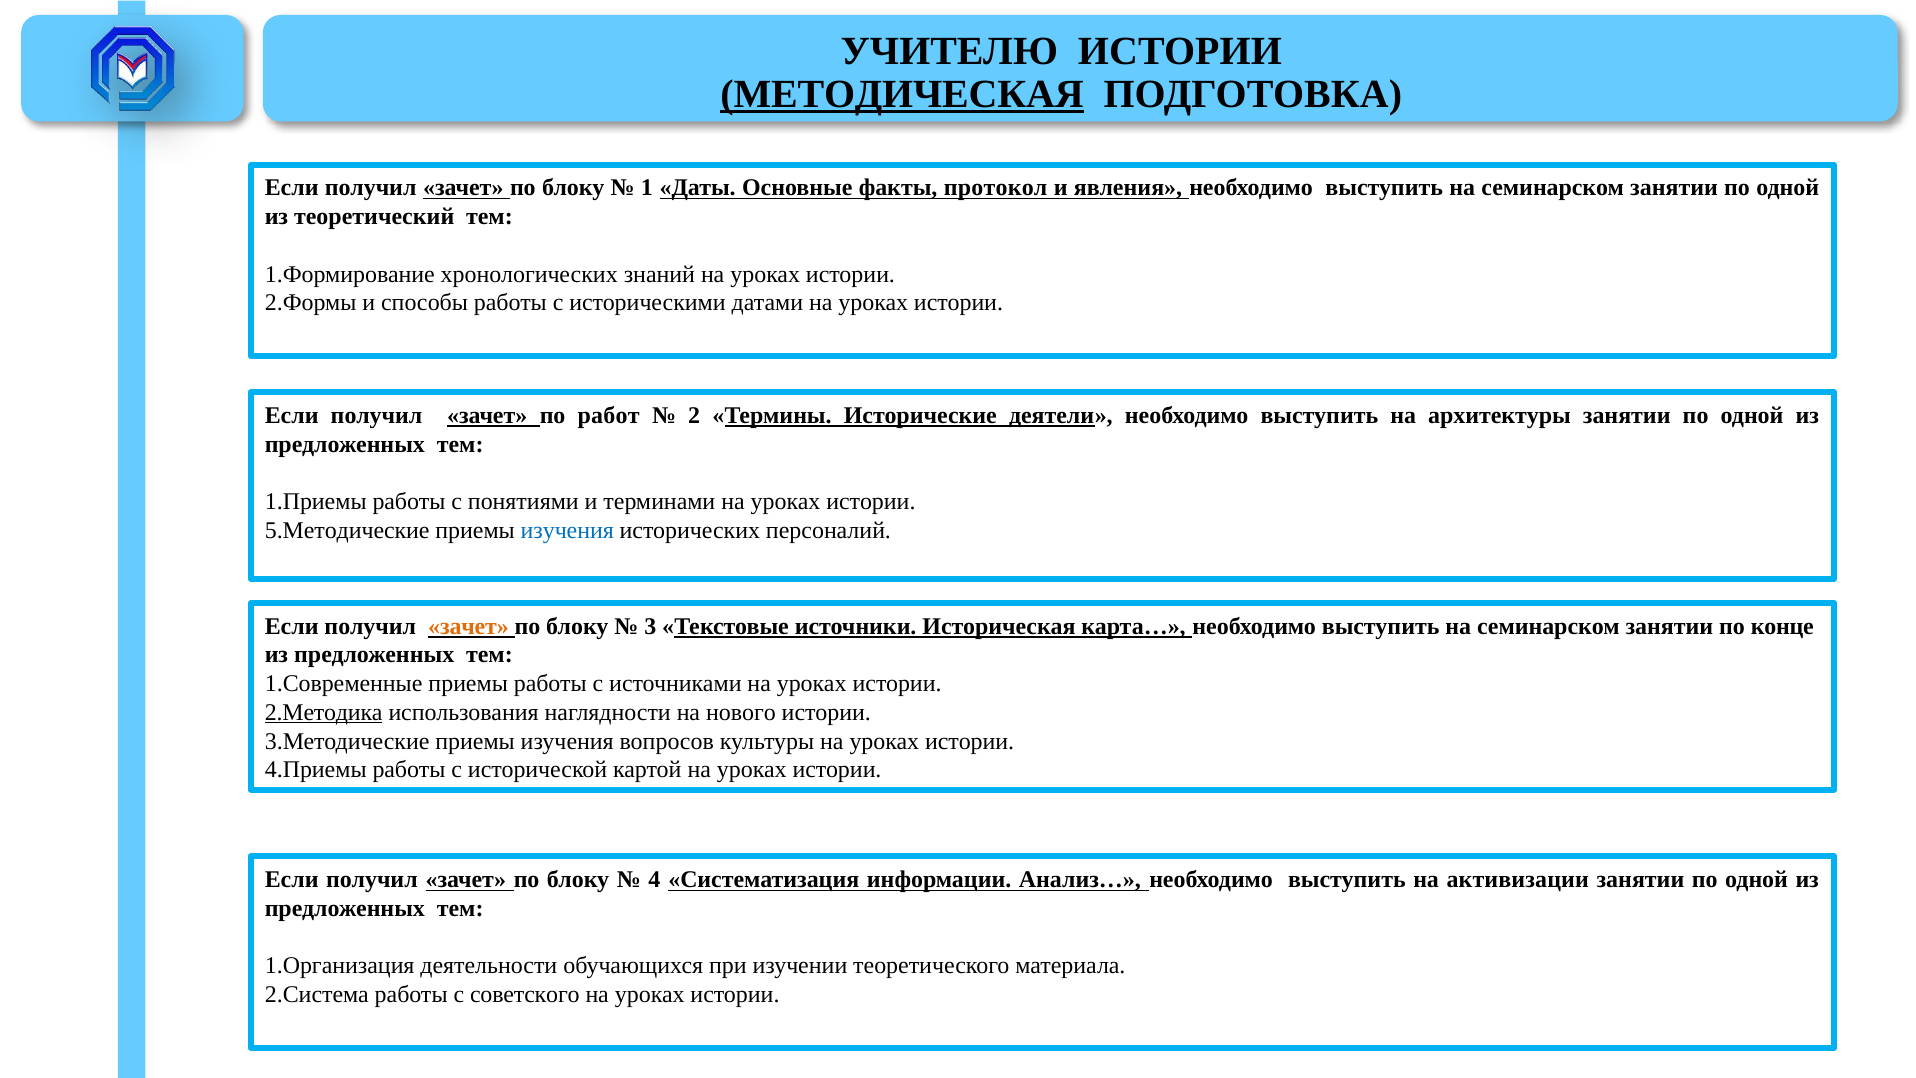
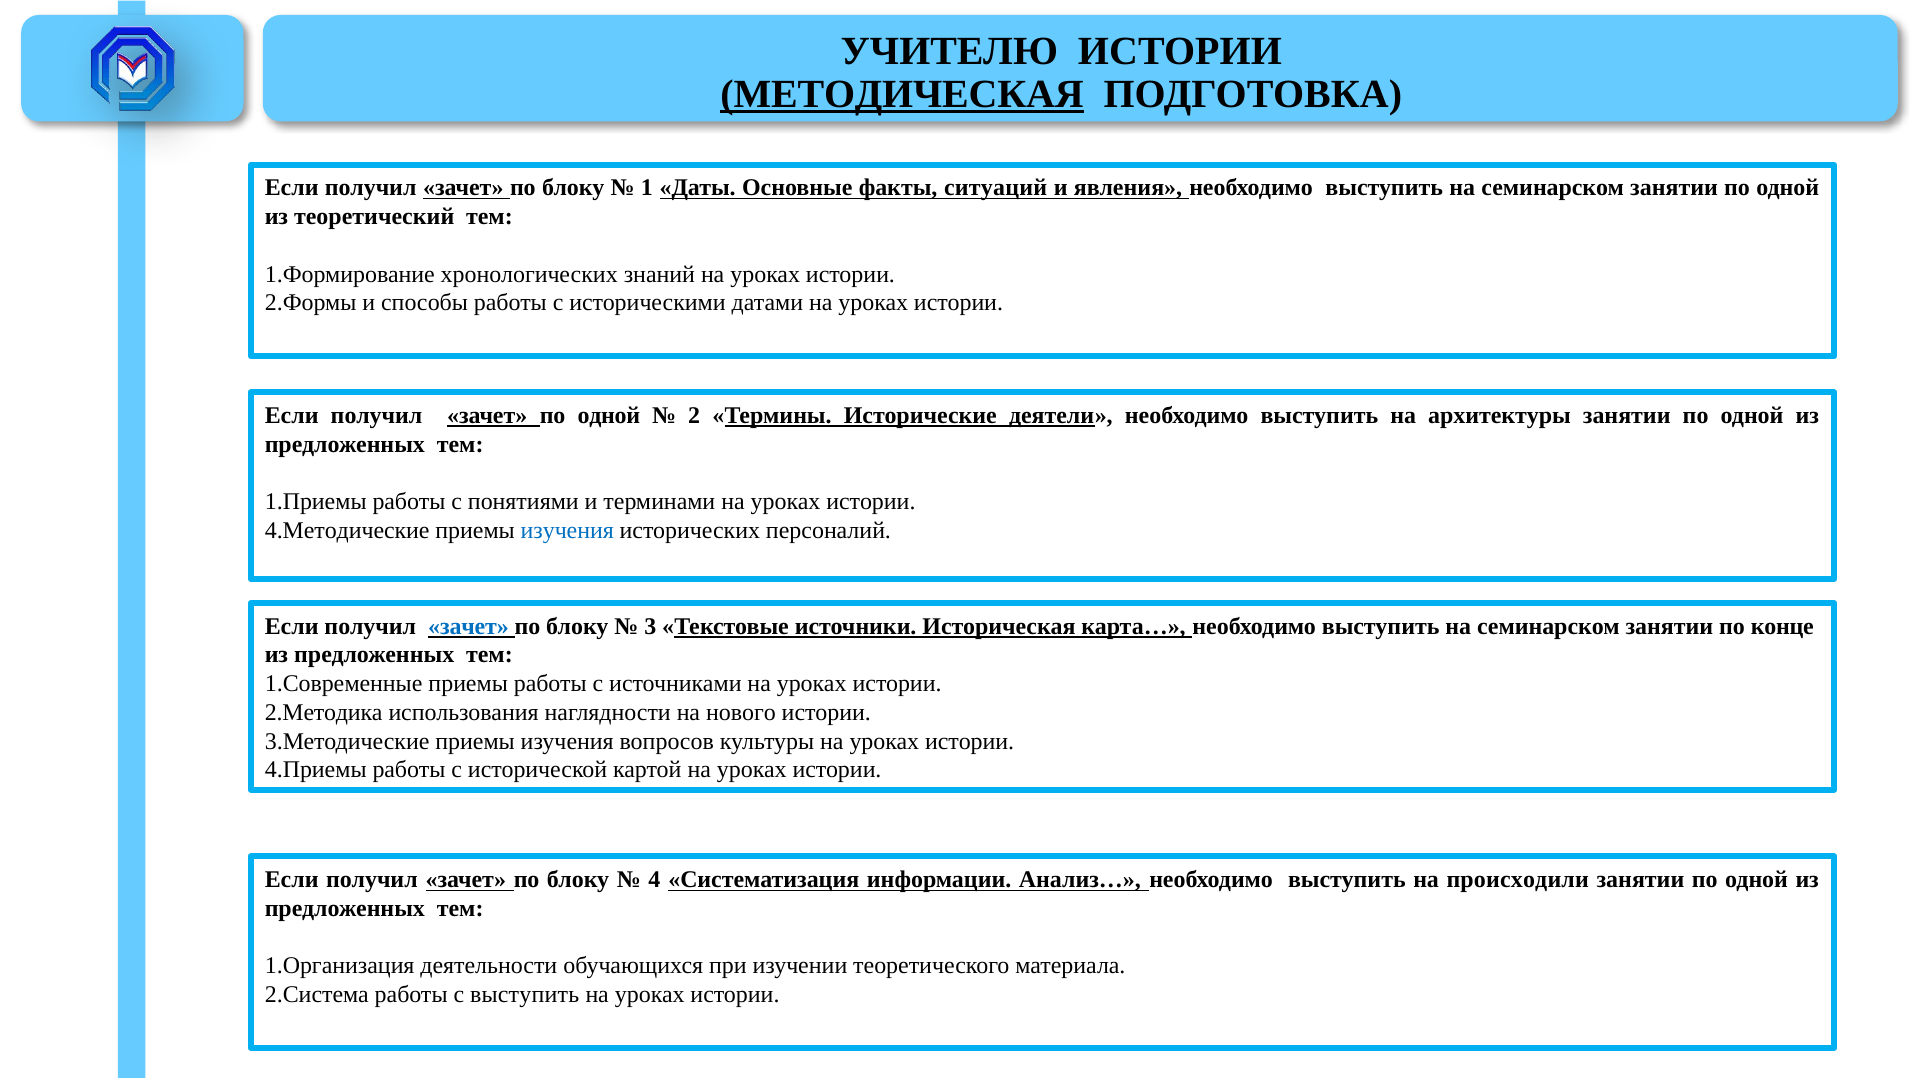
протокол: протокол -> ситуаций
зачет по работ: работ -> одной
5.Методические: 5.Методические -> 4.Методические
зачет at (468, 626) colour: orange -> blue
2.Методика underline: present -> none
активизации: активизации -> происходили
с советского: советского -> выступить
